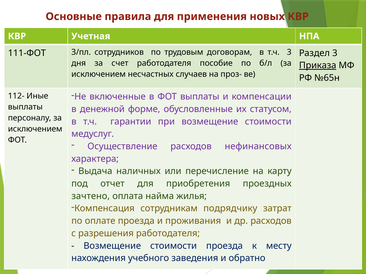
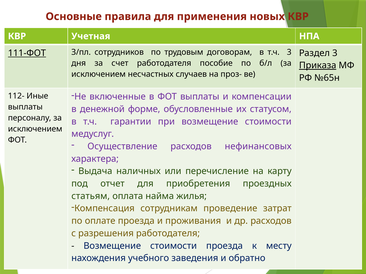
111-ФОТ underline: none -> present
зачтено: зачтено -> статьям
подрядчику: подрядчику -> проведение
